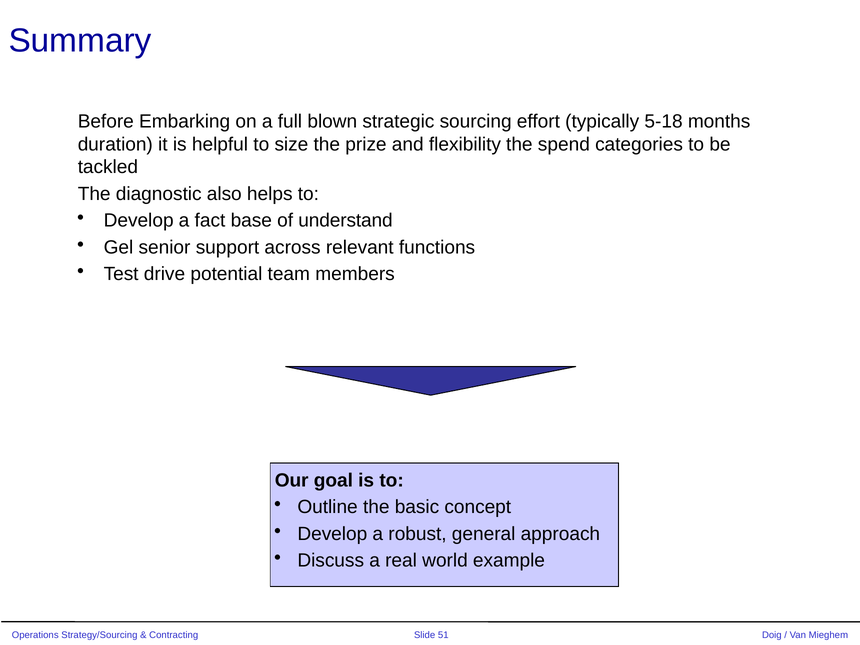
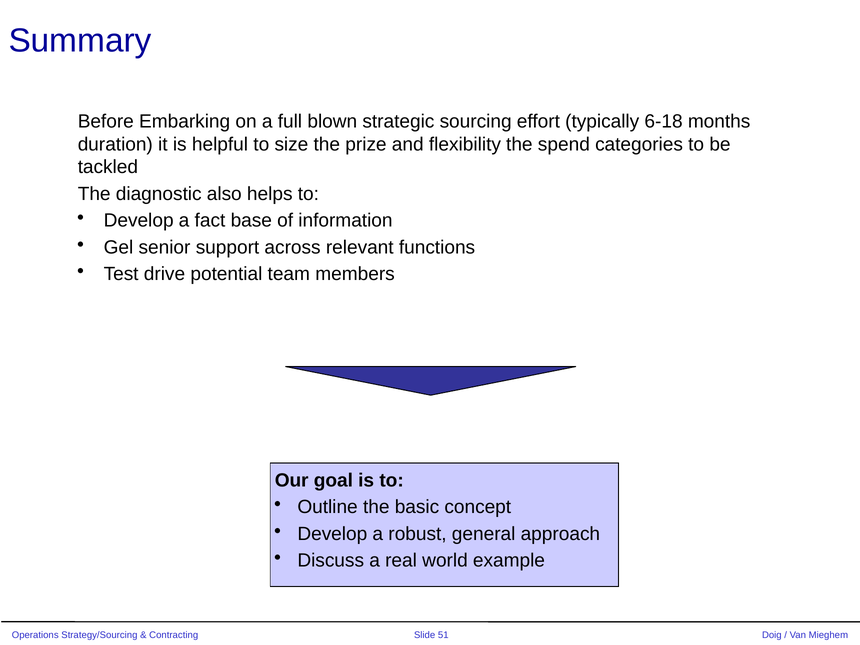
5-18: 5-18 -> 6-18
understand: understand -> information
